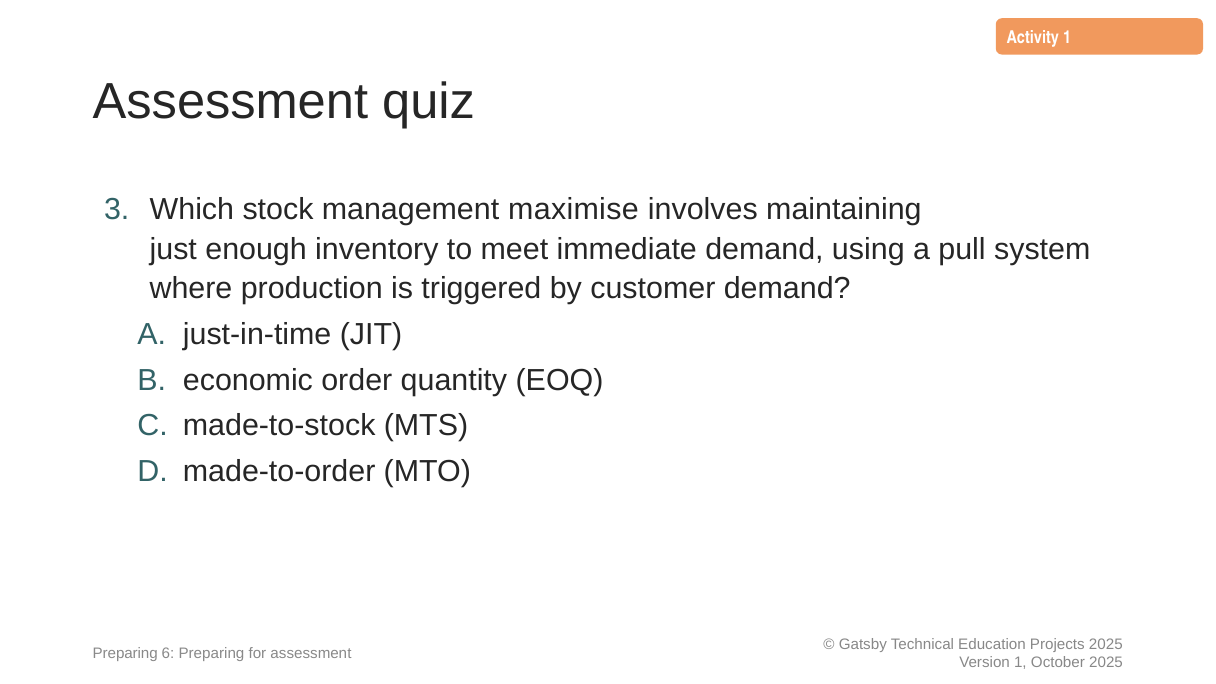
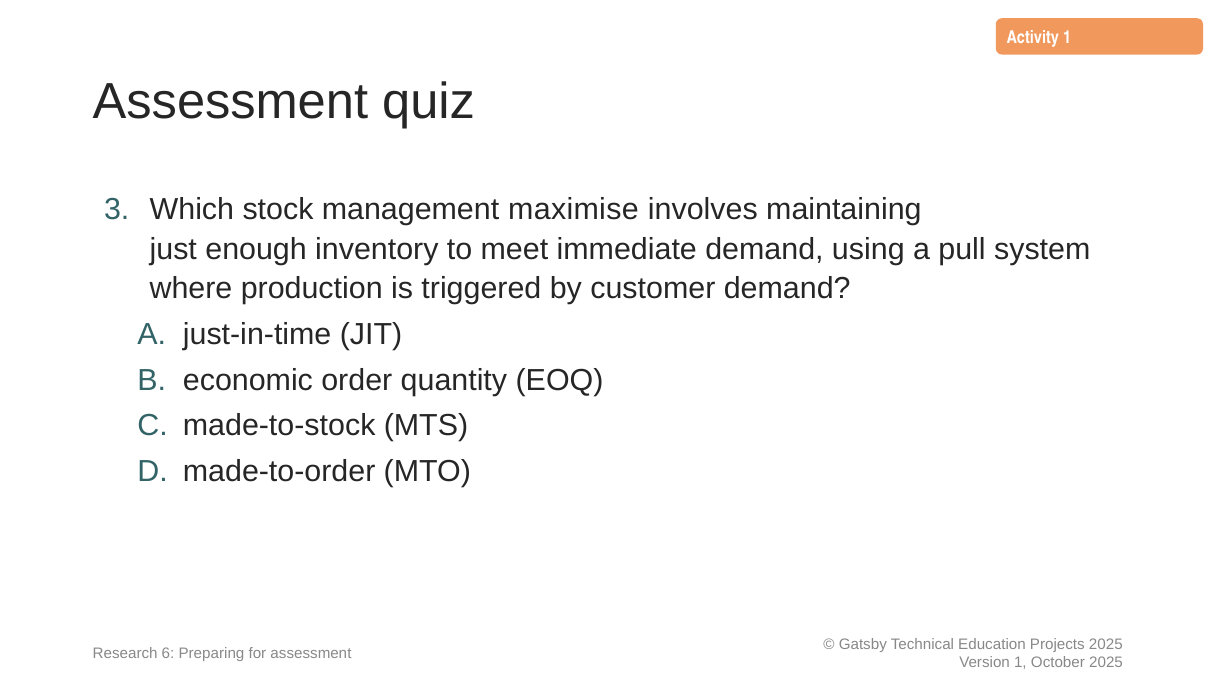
Preparing at (125, 654): Preparing -> Research
